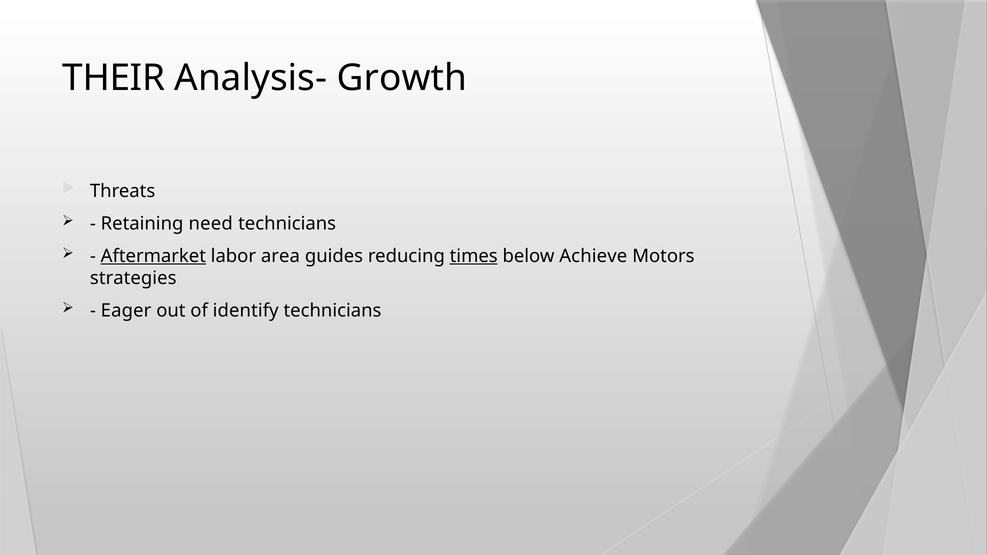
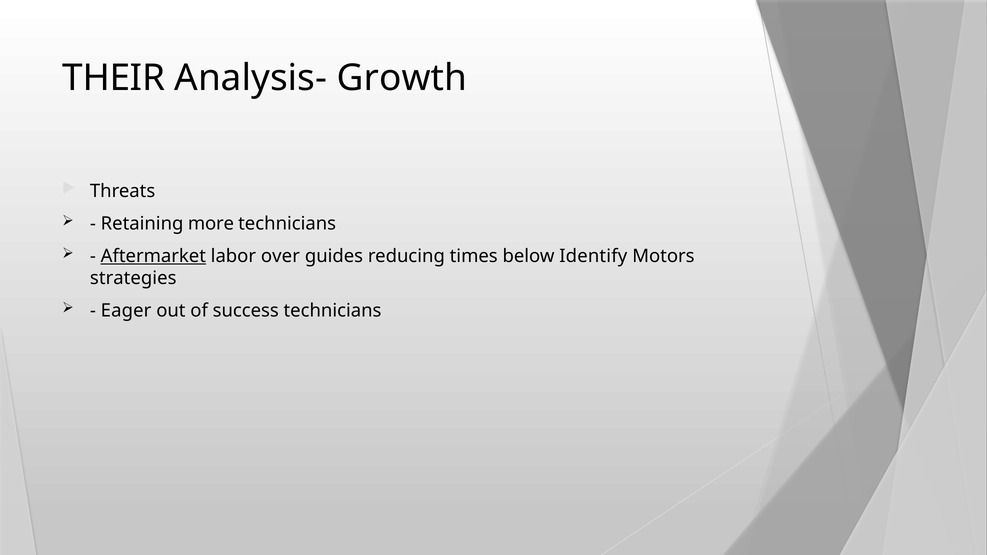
need: need -> more
area: area -> over
times underline: present -> none
Achieve: Achieve -> Identify
identify: identify -> success
